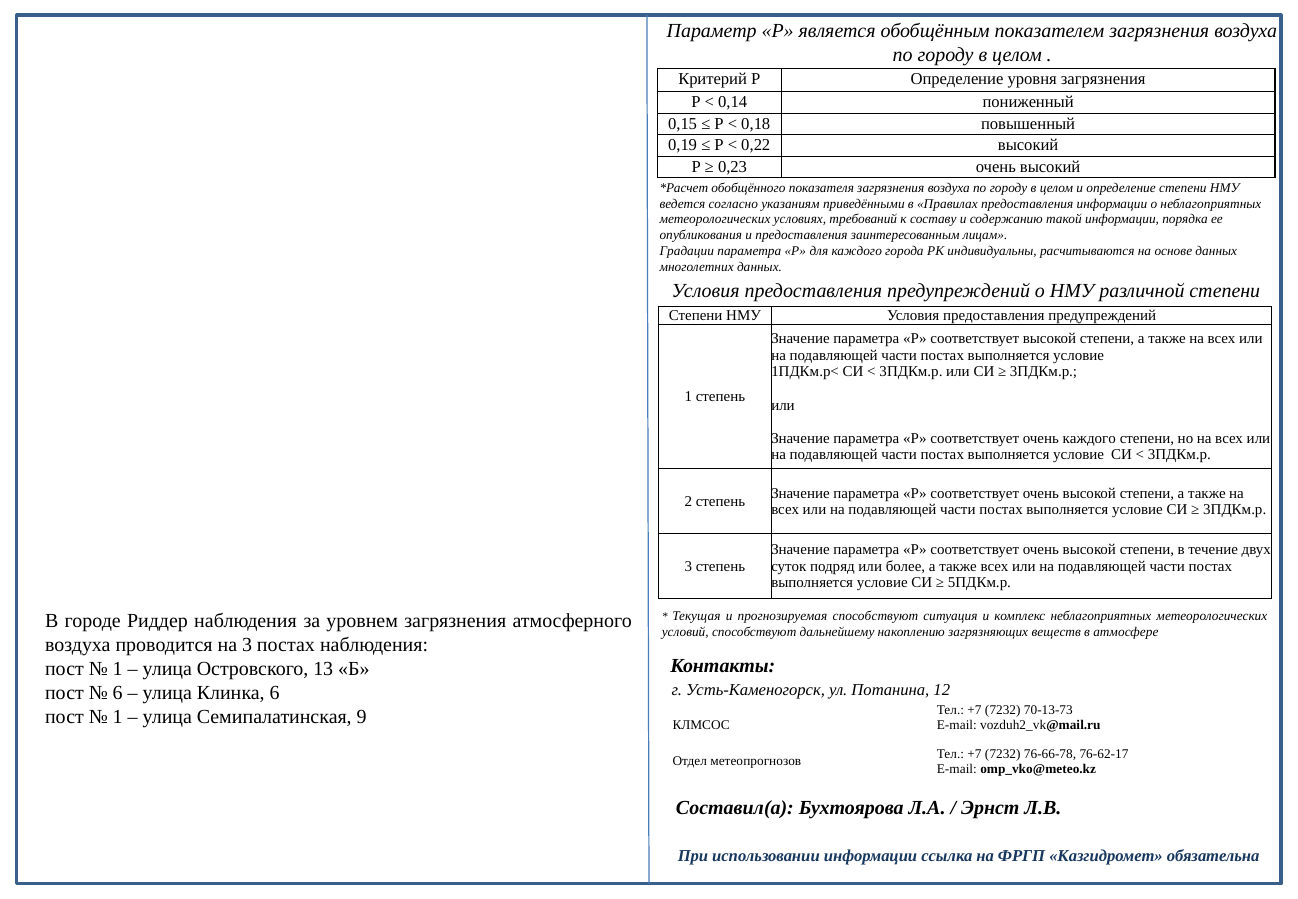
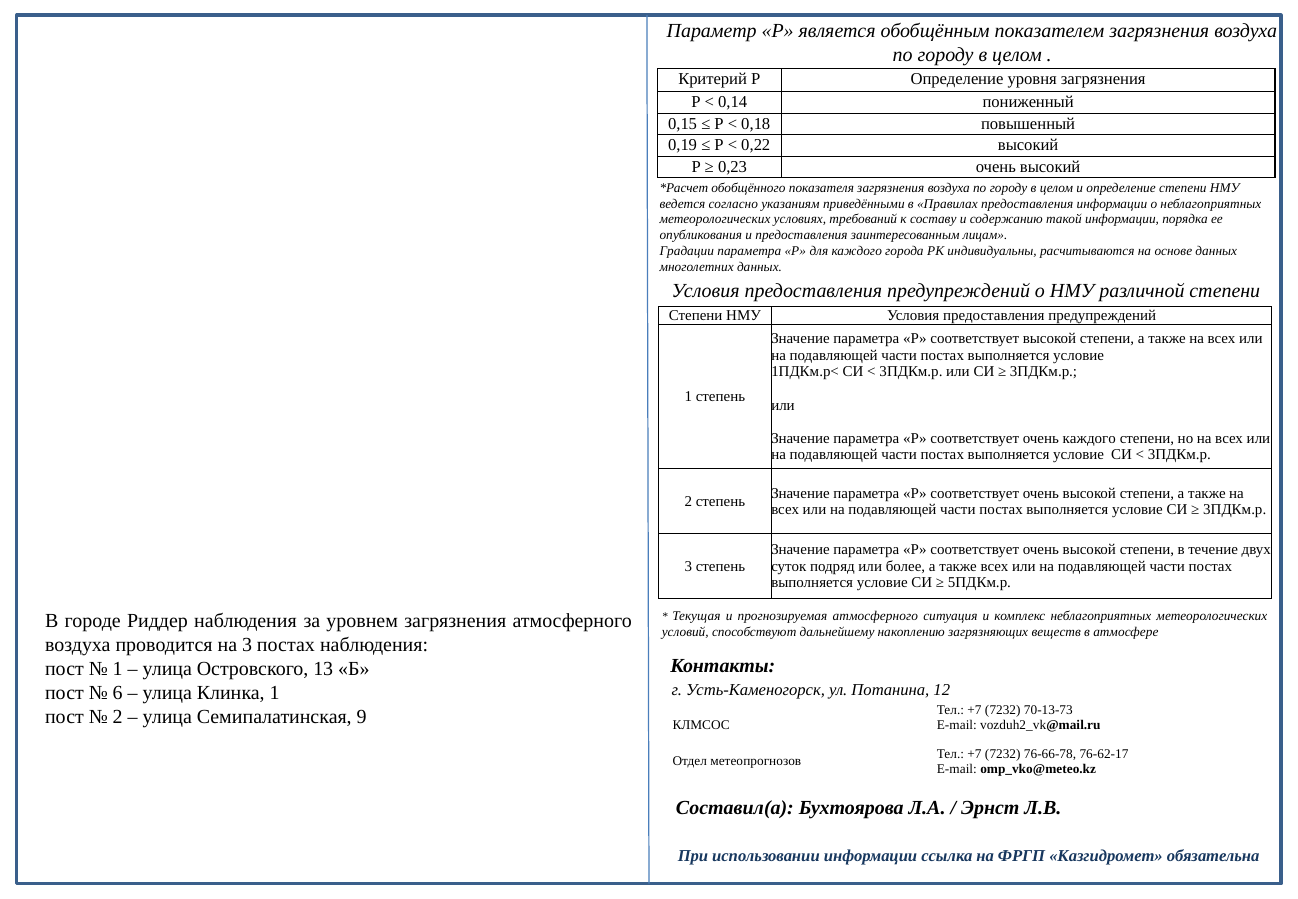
прогнозируемая способствуют: способствуют -> атмосферного
Клинка 6: 6 -> 1
1 at (118, 716): 1 -> 2
